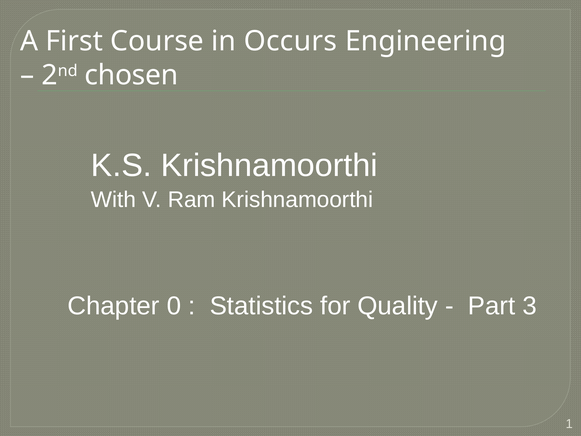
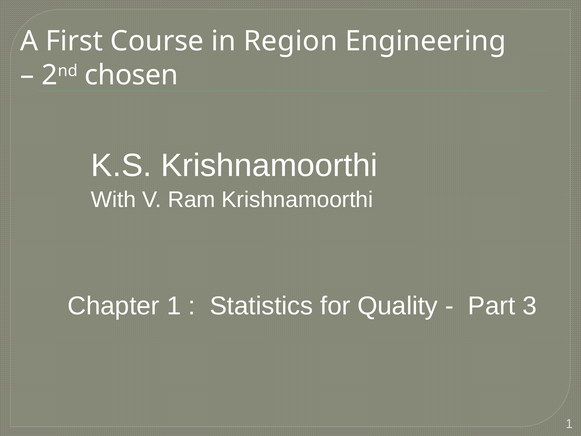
Occurs: Occurs -> Region
Chapter 0: 0 -> 1
